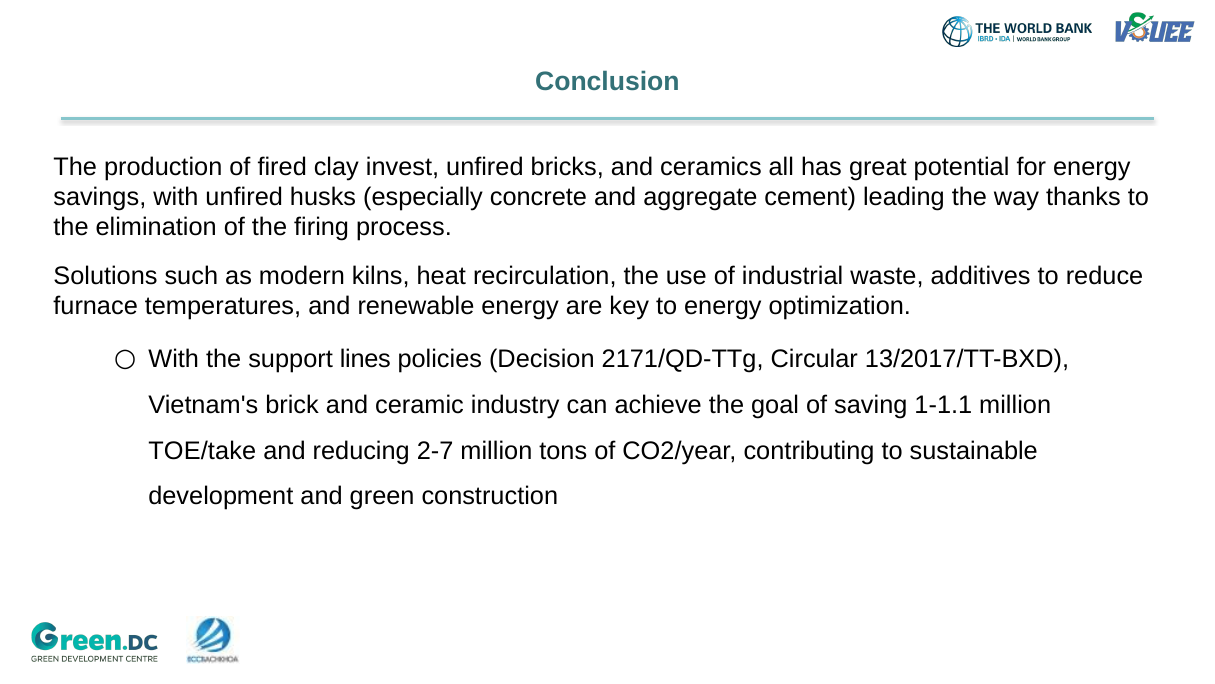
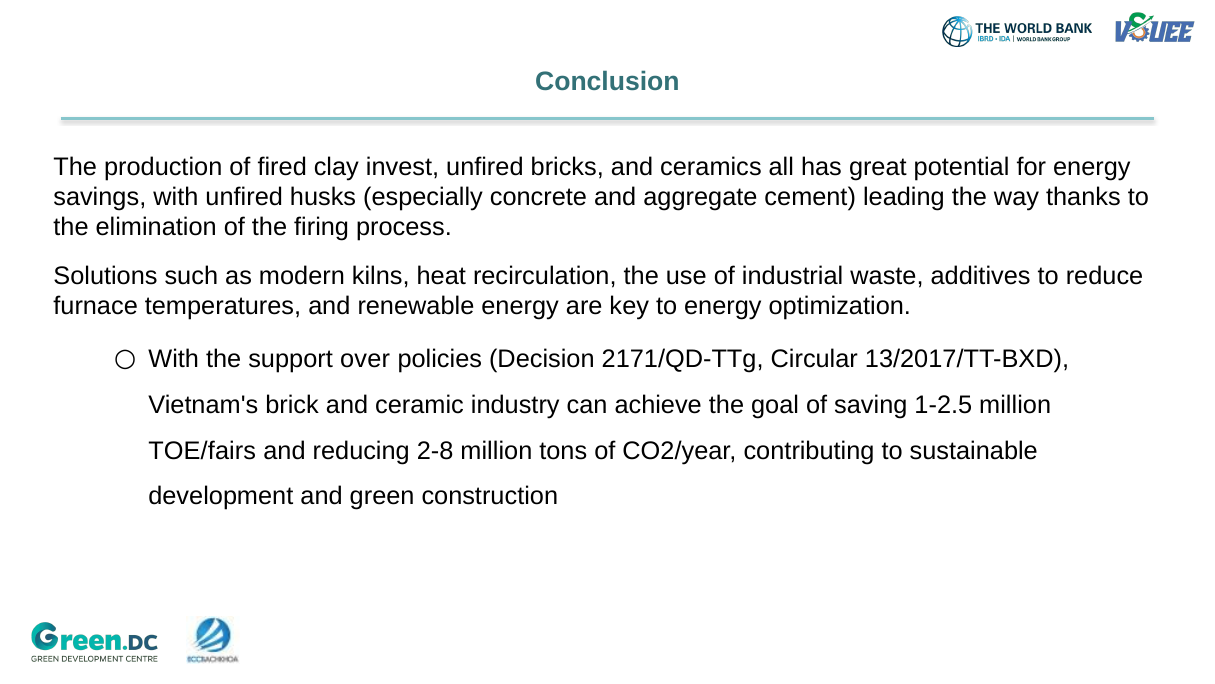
lines: lines -> over
1-1.1: 1-1.1 -> 1-2.5
TOE/take: TOE/take -> TOE/fairs
2-7: 2-7 -> 2-8
